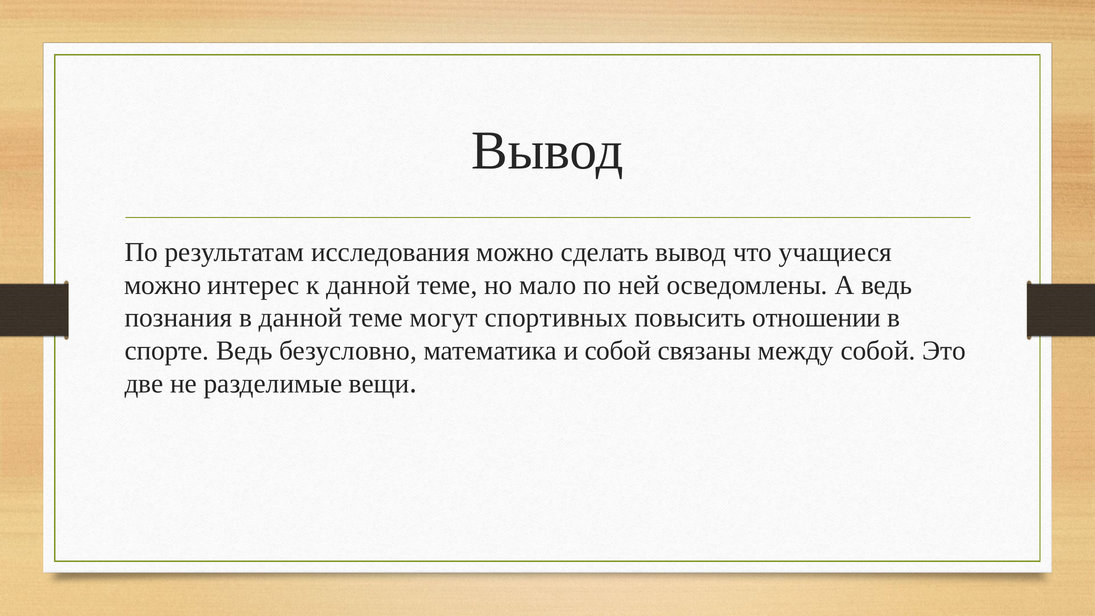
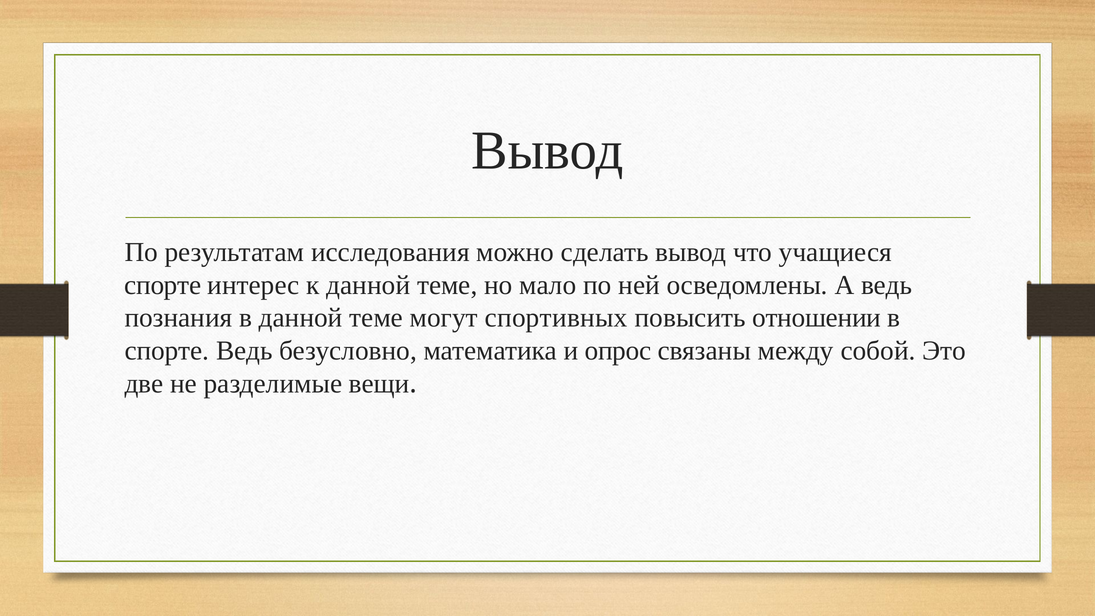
можно at (163, 285): можно -> спорте
и собой: собой -> опрос
